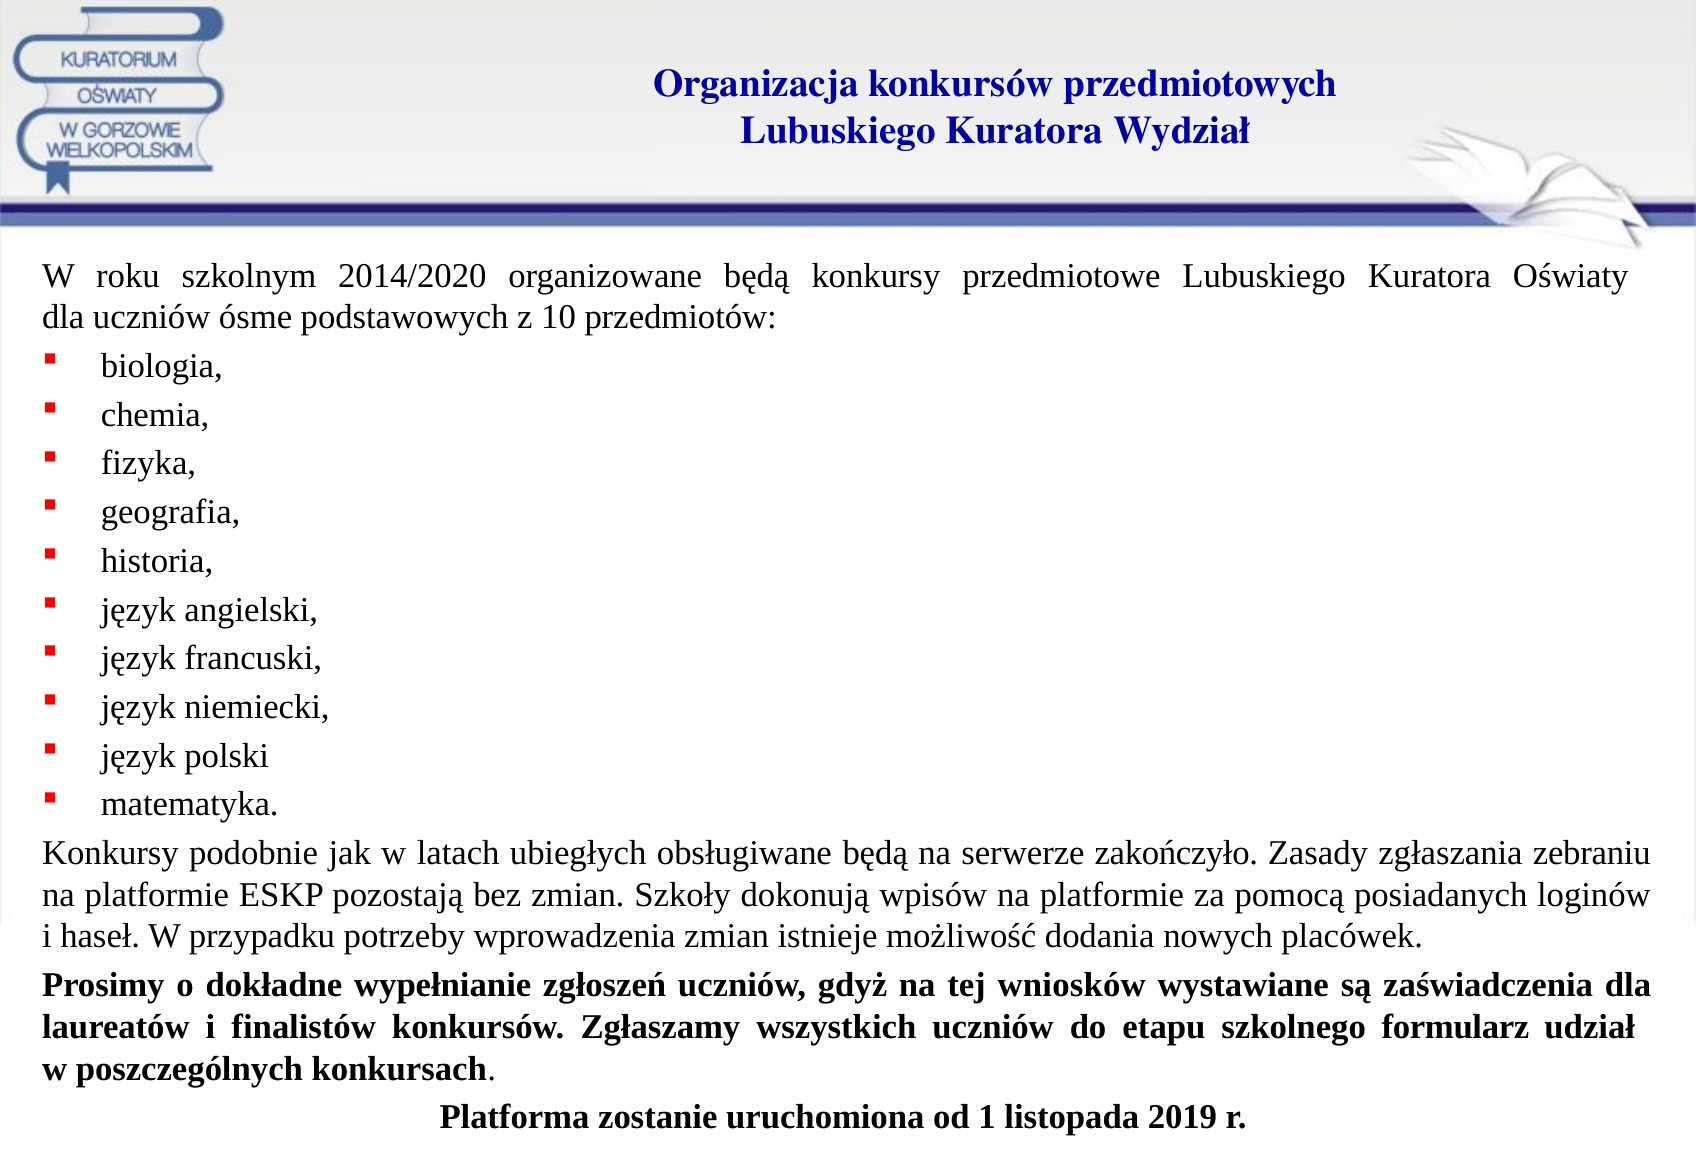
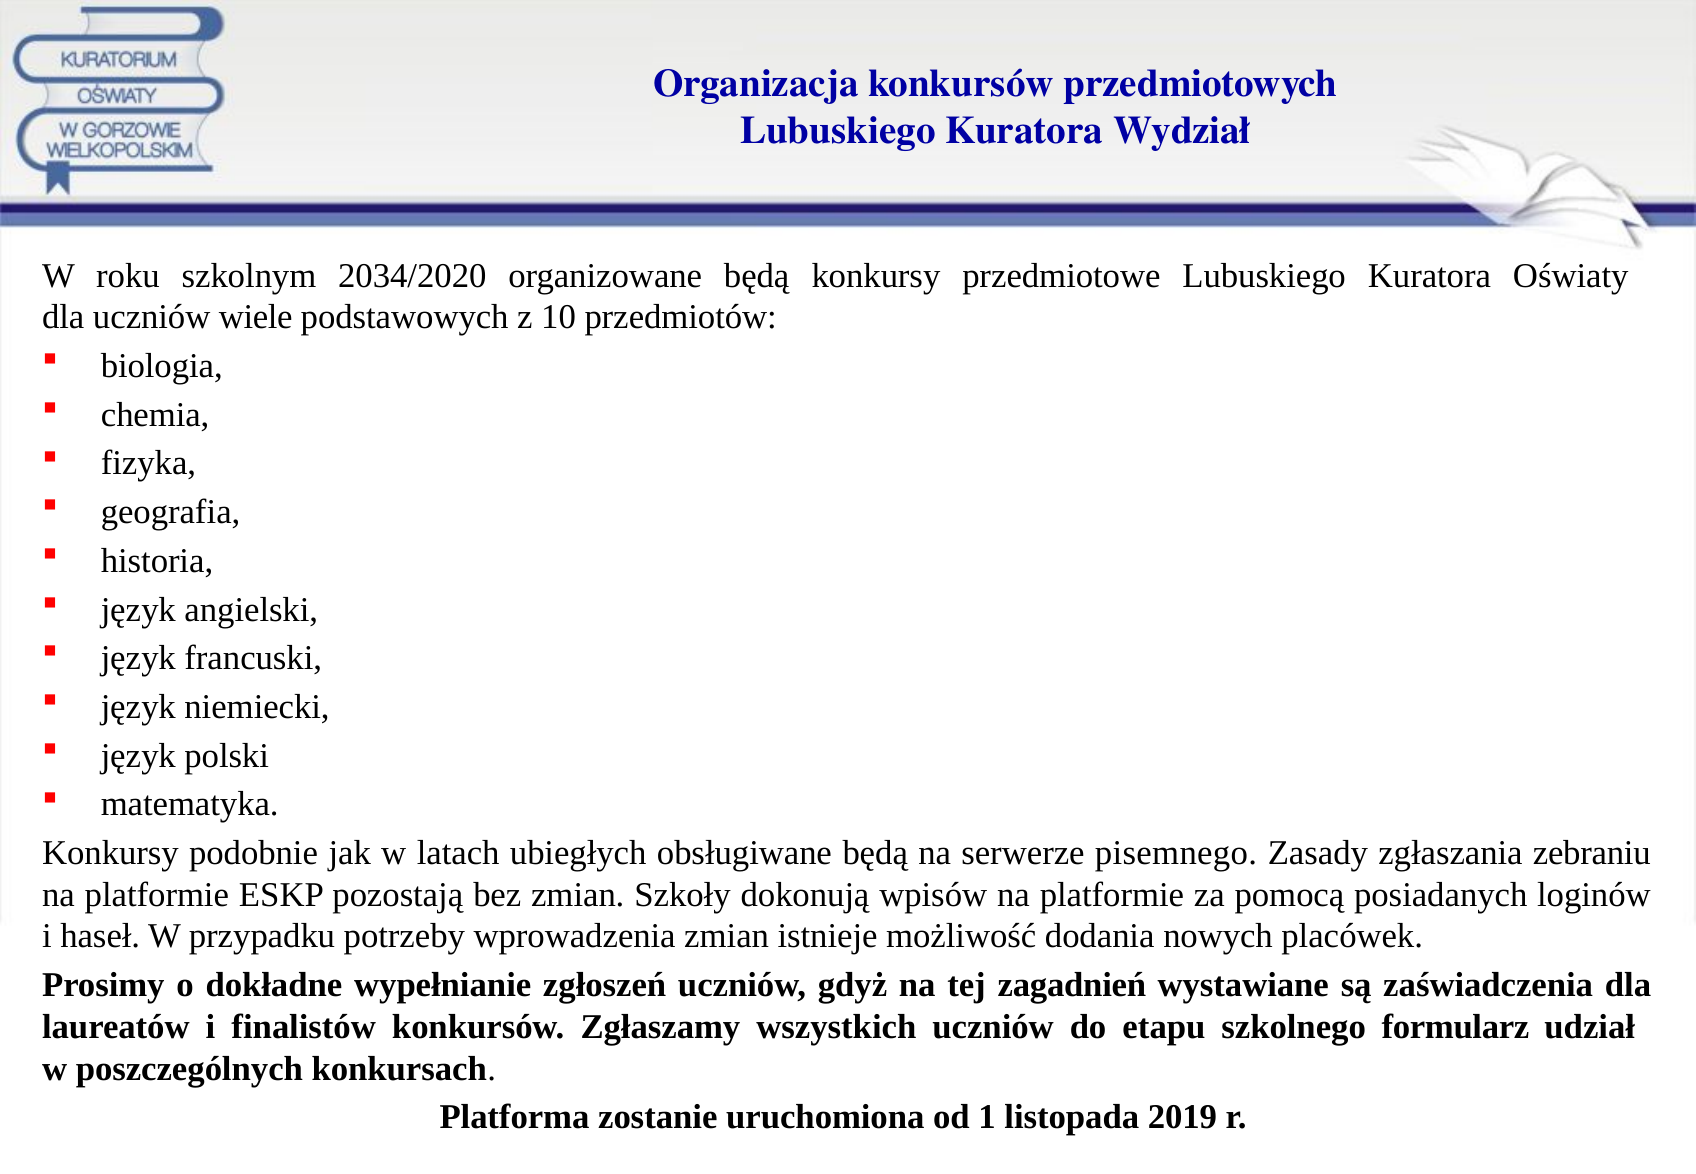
2014/2020: 2014/2020 -> 2034/2020
ósme: ósme -> wiele
zakończyło: zakończyło -> pisemnego
wniosków: wniosków -> zagadnień
